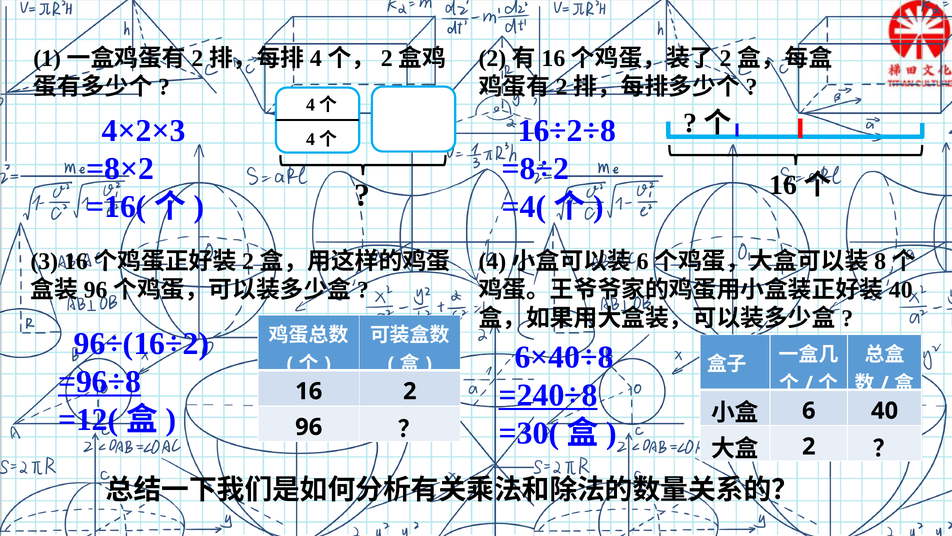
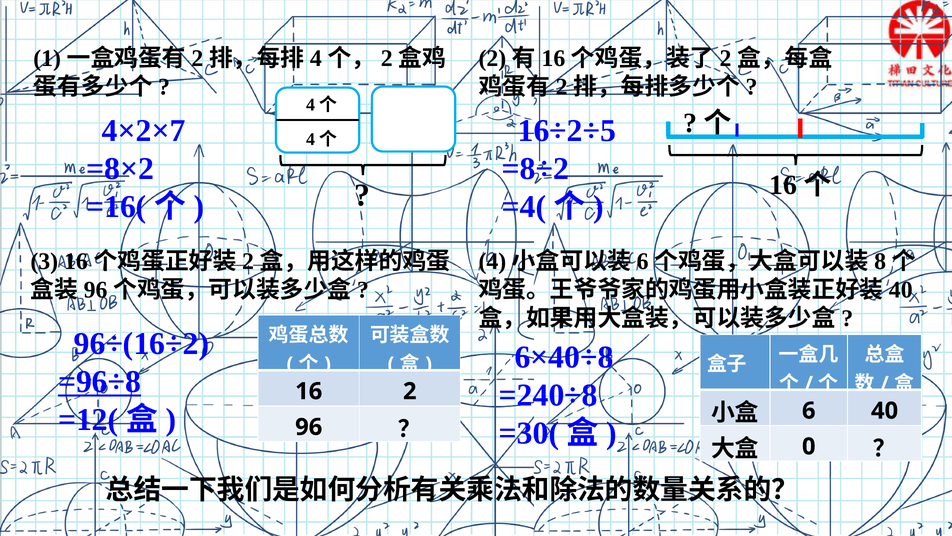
4×2×3: 4×2×3 -> 4×2×7
16÷2÷8: 16÷2÷8 -> 16÷2÷5
=240÷8 underline: present -> none
2 at (809, 446): 2 -> 0
